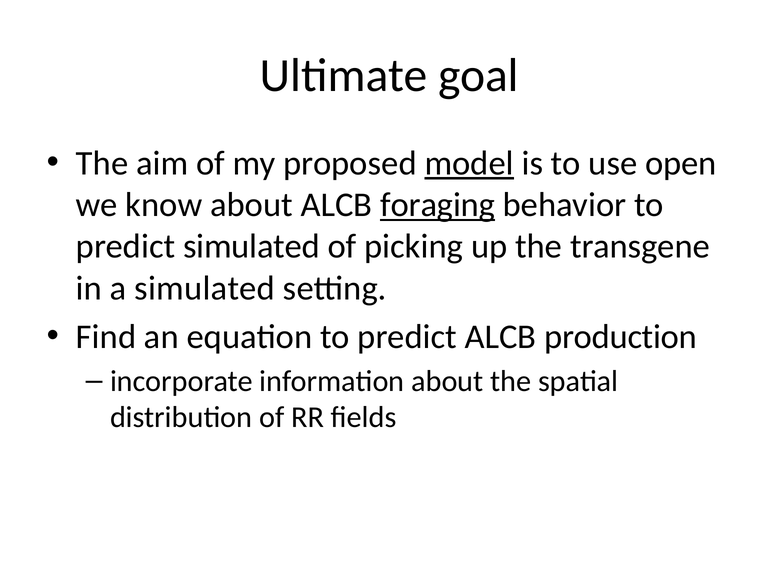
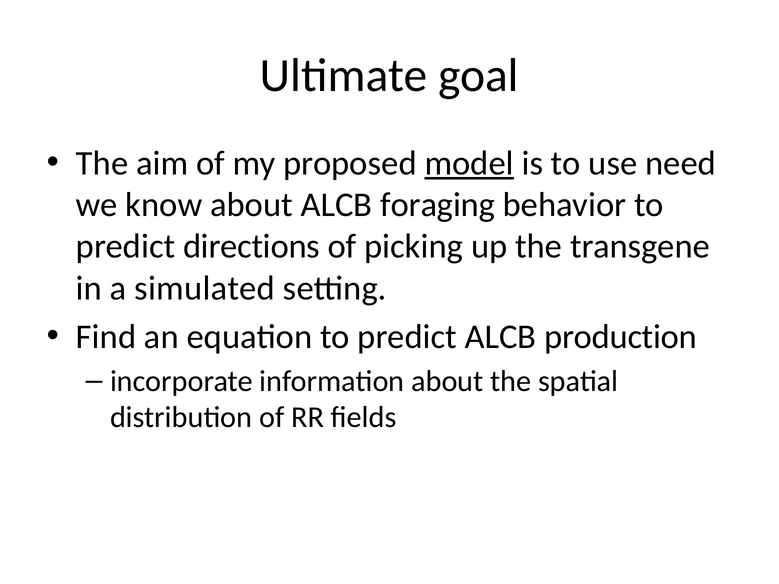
open: open -> need
foraging underline: present -> none
predict simulated: simulated -> directions
